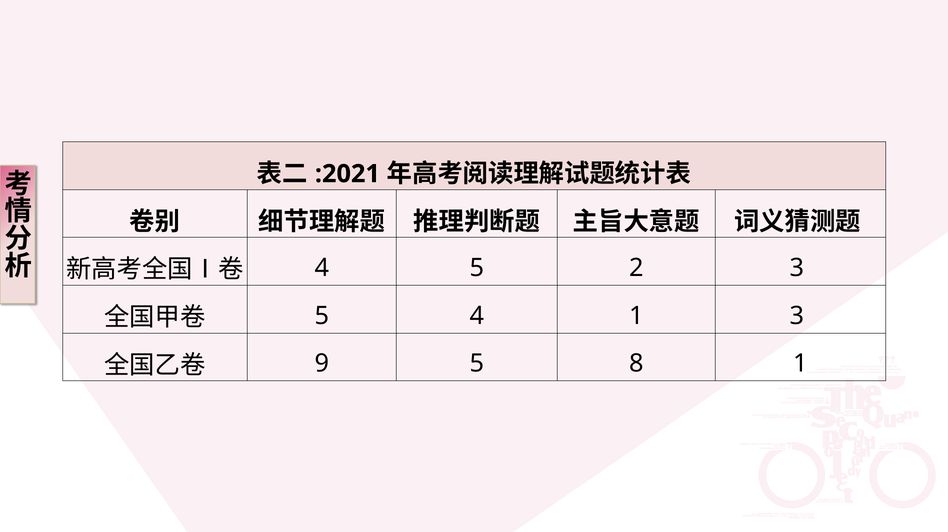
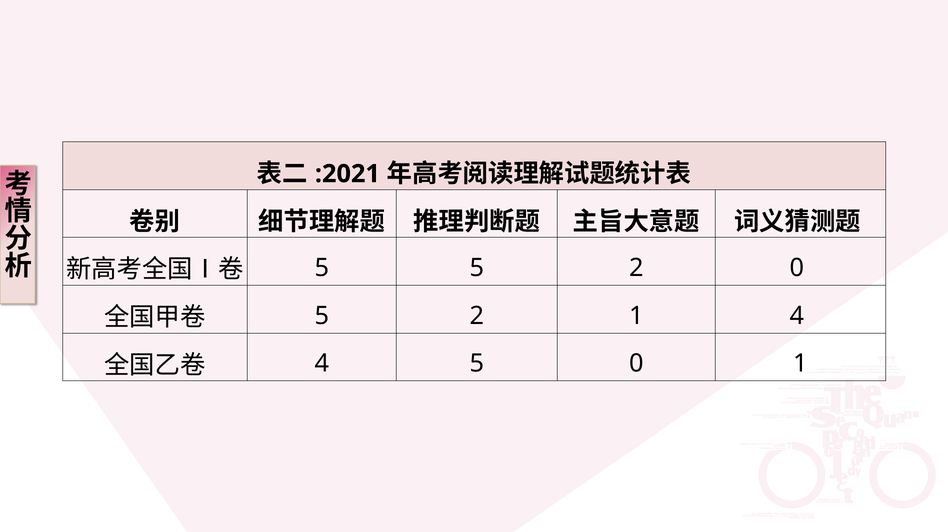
4 at (322, 268): 4 -> 5
2 3: 3 -> 0
4 at (477, 315): 4 -> 2
1 3: 3 -> 4
9 at (322, 363): 9 -> 4
5 8: 8 -> 0
